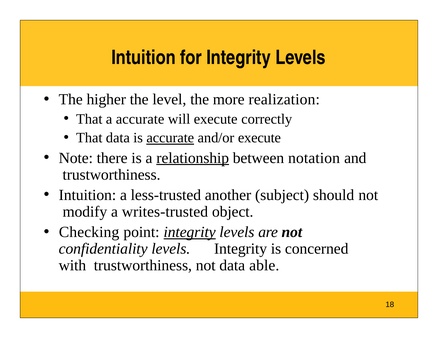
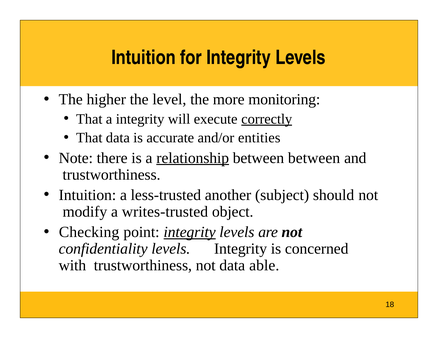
realization: realization -> monitoring
a accurate: accurate -> integrity
correctly underline: none -> present
accurate at (170, 138) underline: present -> none
and/or execute: execute -> entities
between notation: notation -> between
